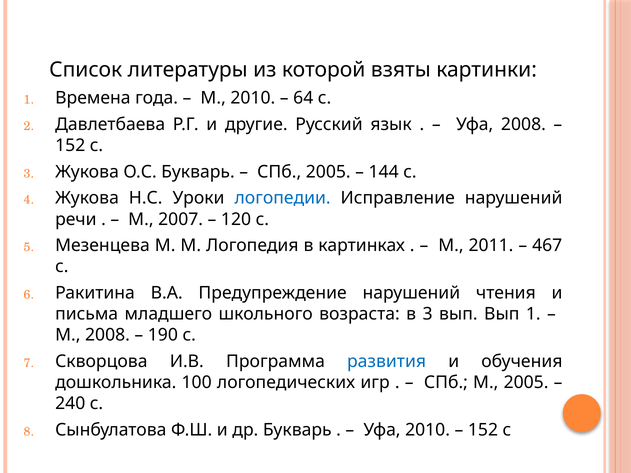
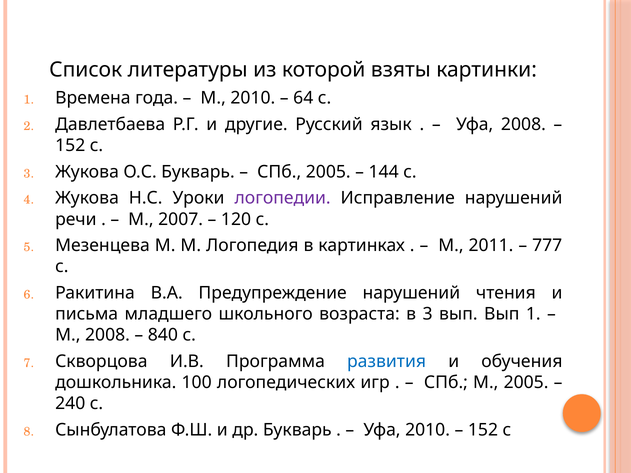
логопедии colour: blue -> purple
467: 467 -> 777
190: 190 -> 840
